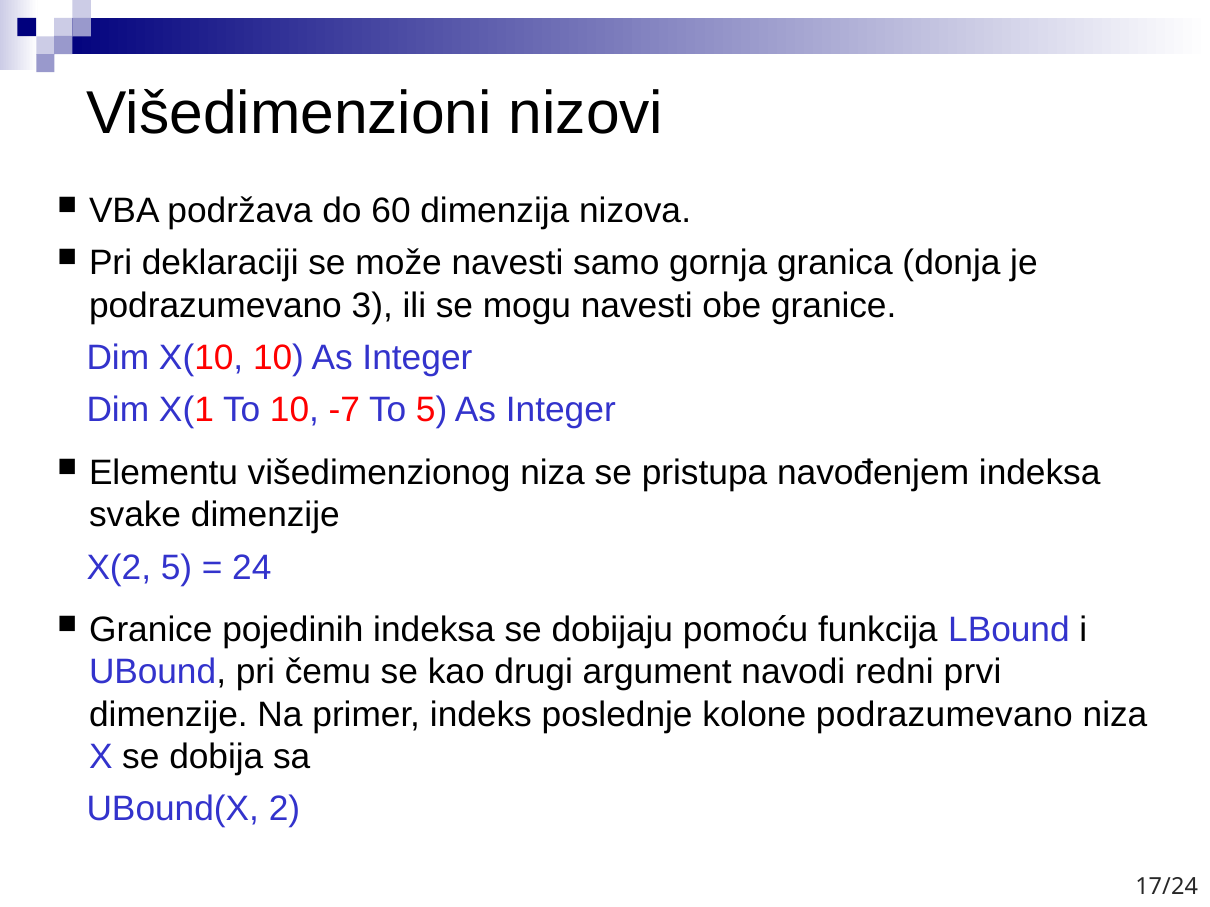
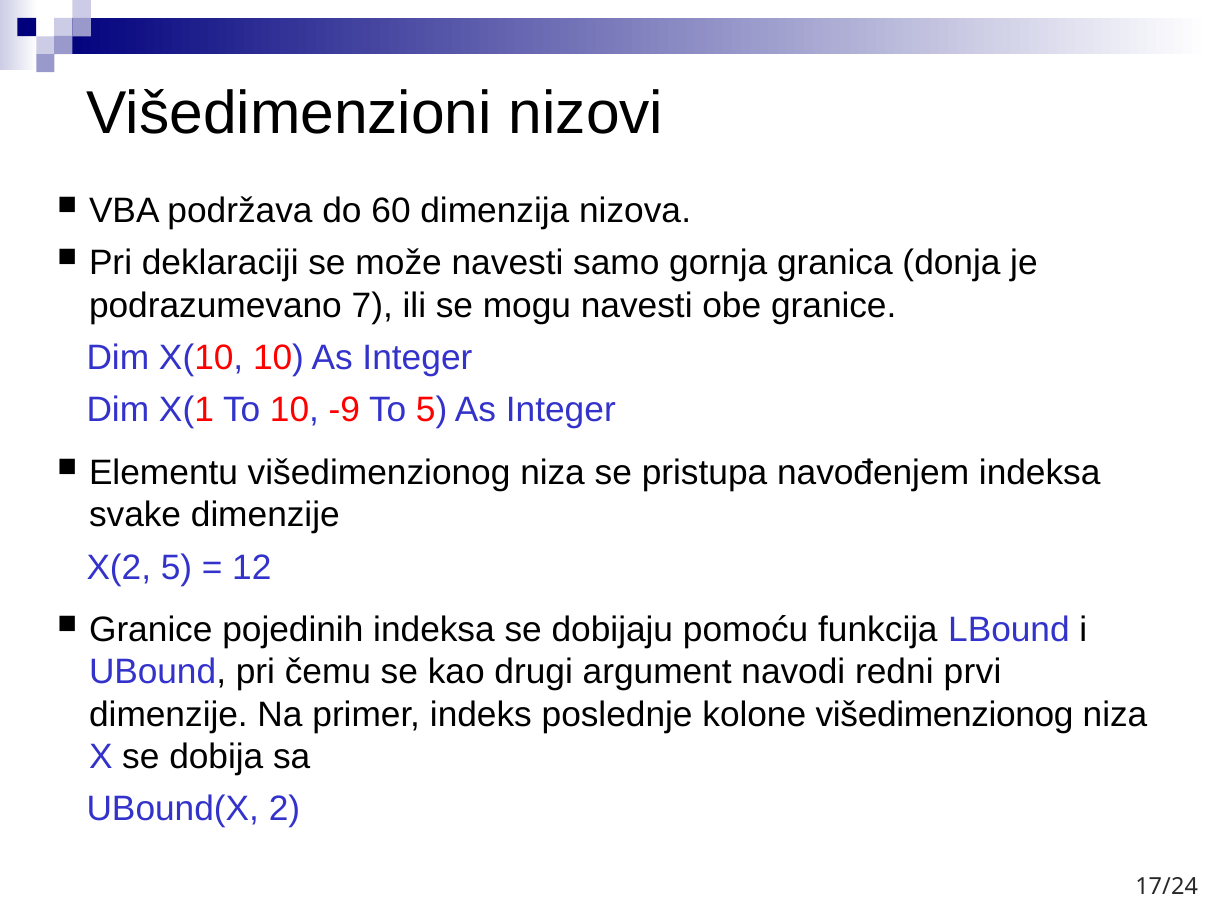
3: 3 -> 7
-7: -7 -> -9
24: 24 -> 12
kolone podrazumevano: podrazumevano -> višedimenzionog
